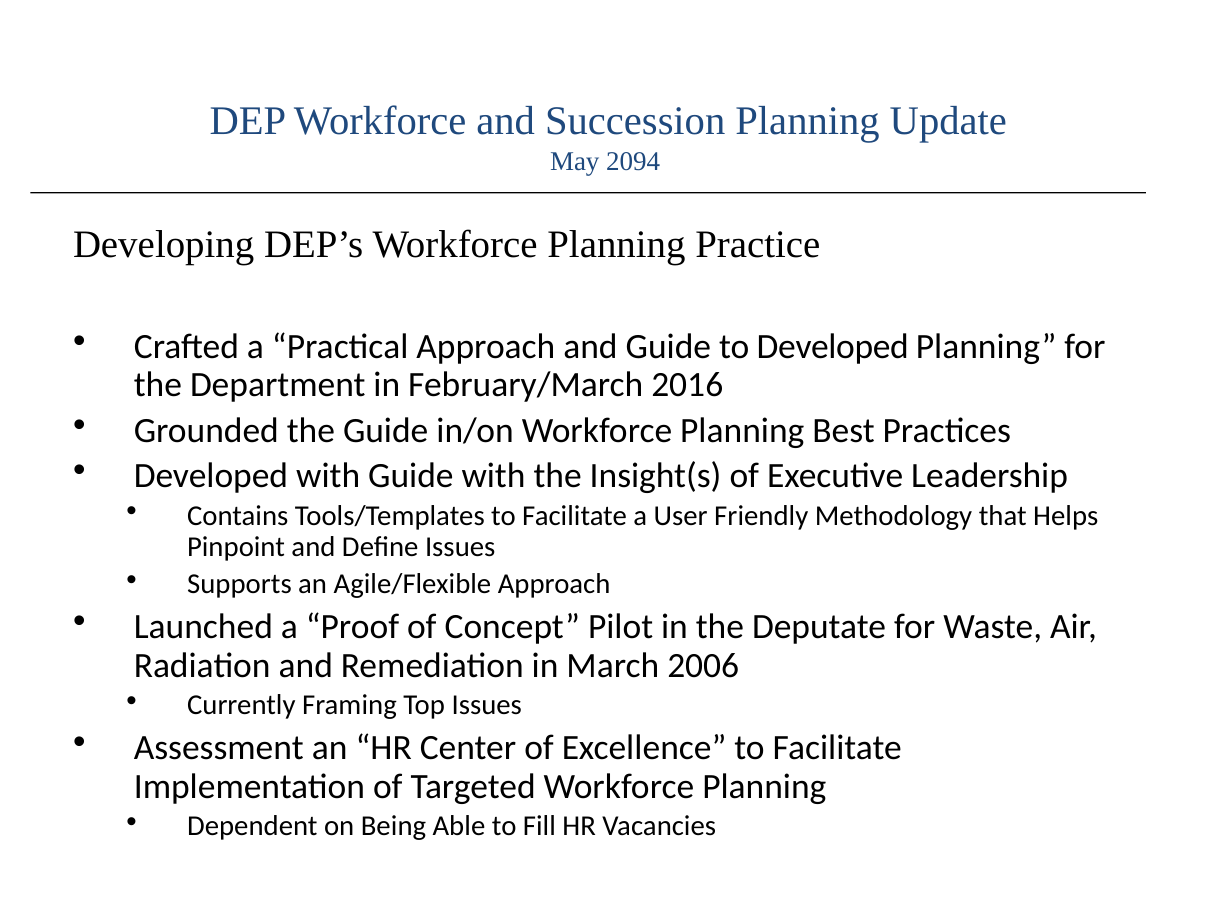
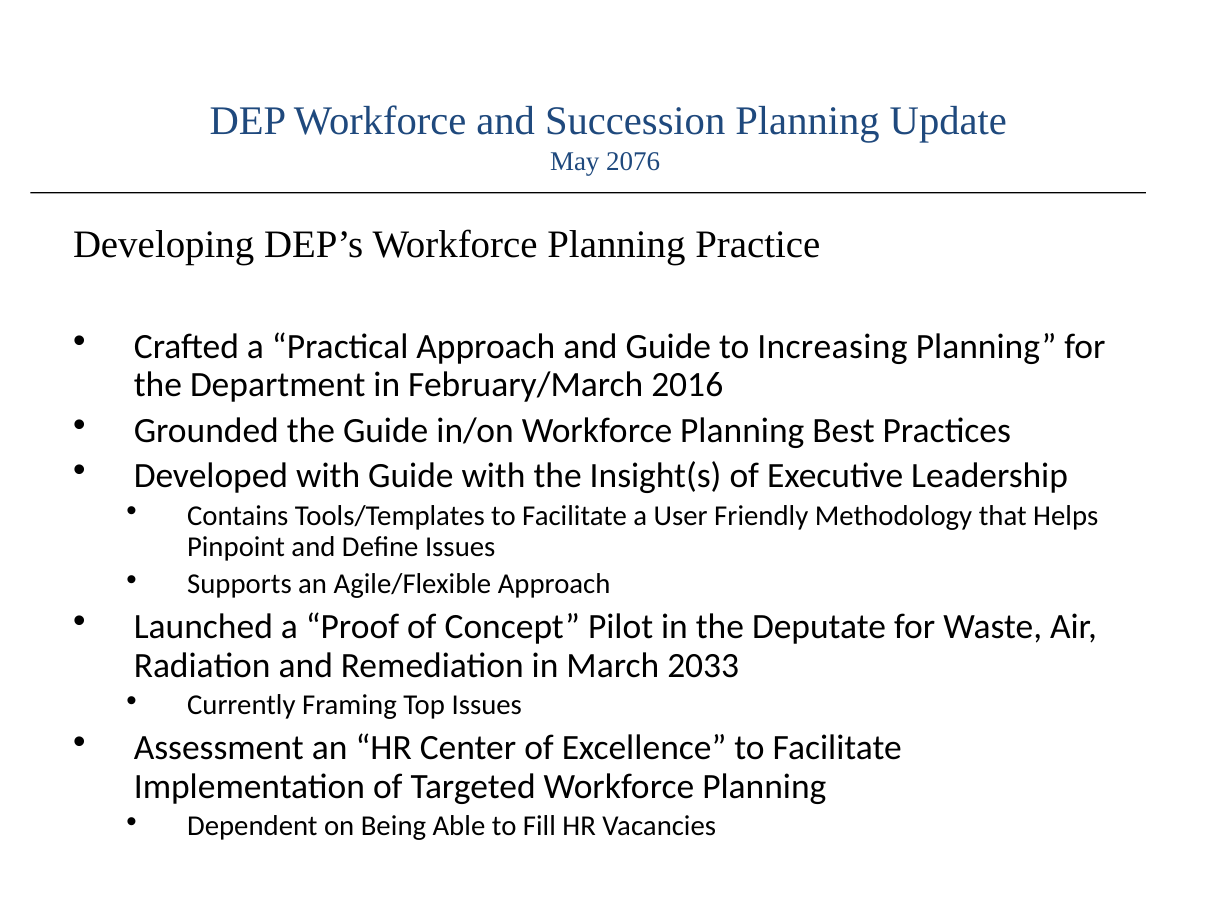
2094: 2094 -> 2076
to Developed: Developed -> Increasing
2006: 2006 -> 2033
